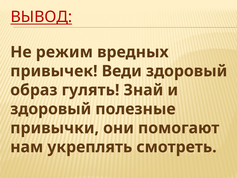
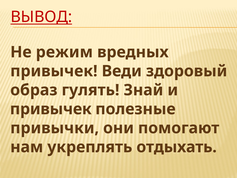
здоровый at (51, 109): здоровый -> привычек
смотреть: смотреть -> отдыхать
